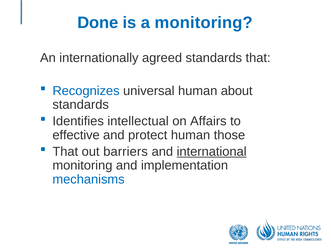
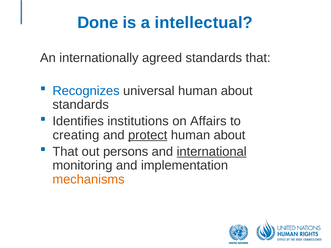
a monitoring: monitoring -> intellectual
intellectual: intellectual -> institutions
effective: effective -> creating
protect underline: none -> present
those at (229, 135): those -> about
barriers: barriers -> persons
mechanisms colour: blue -> orange
